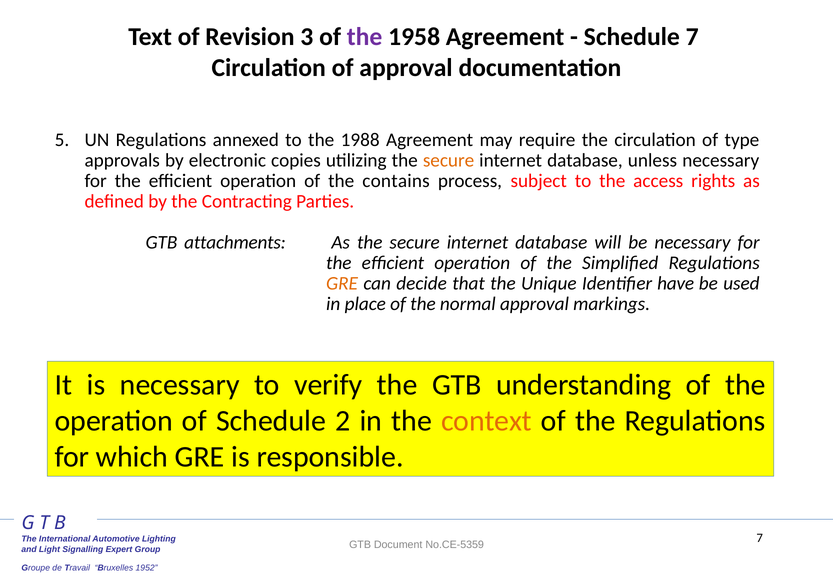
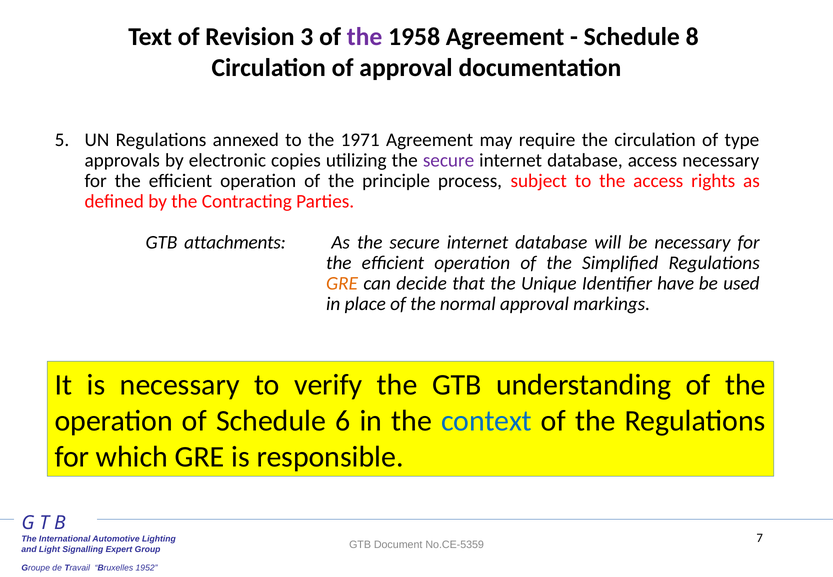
Schedule 7: 7 -> 8
1988: 1988 -> 1971
secure at (449, 160) colour: orange -> purple
database unless: unless -> access
contains: contains -> principle
2: 2 -> 6
context colour: orange -> blue
